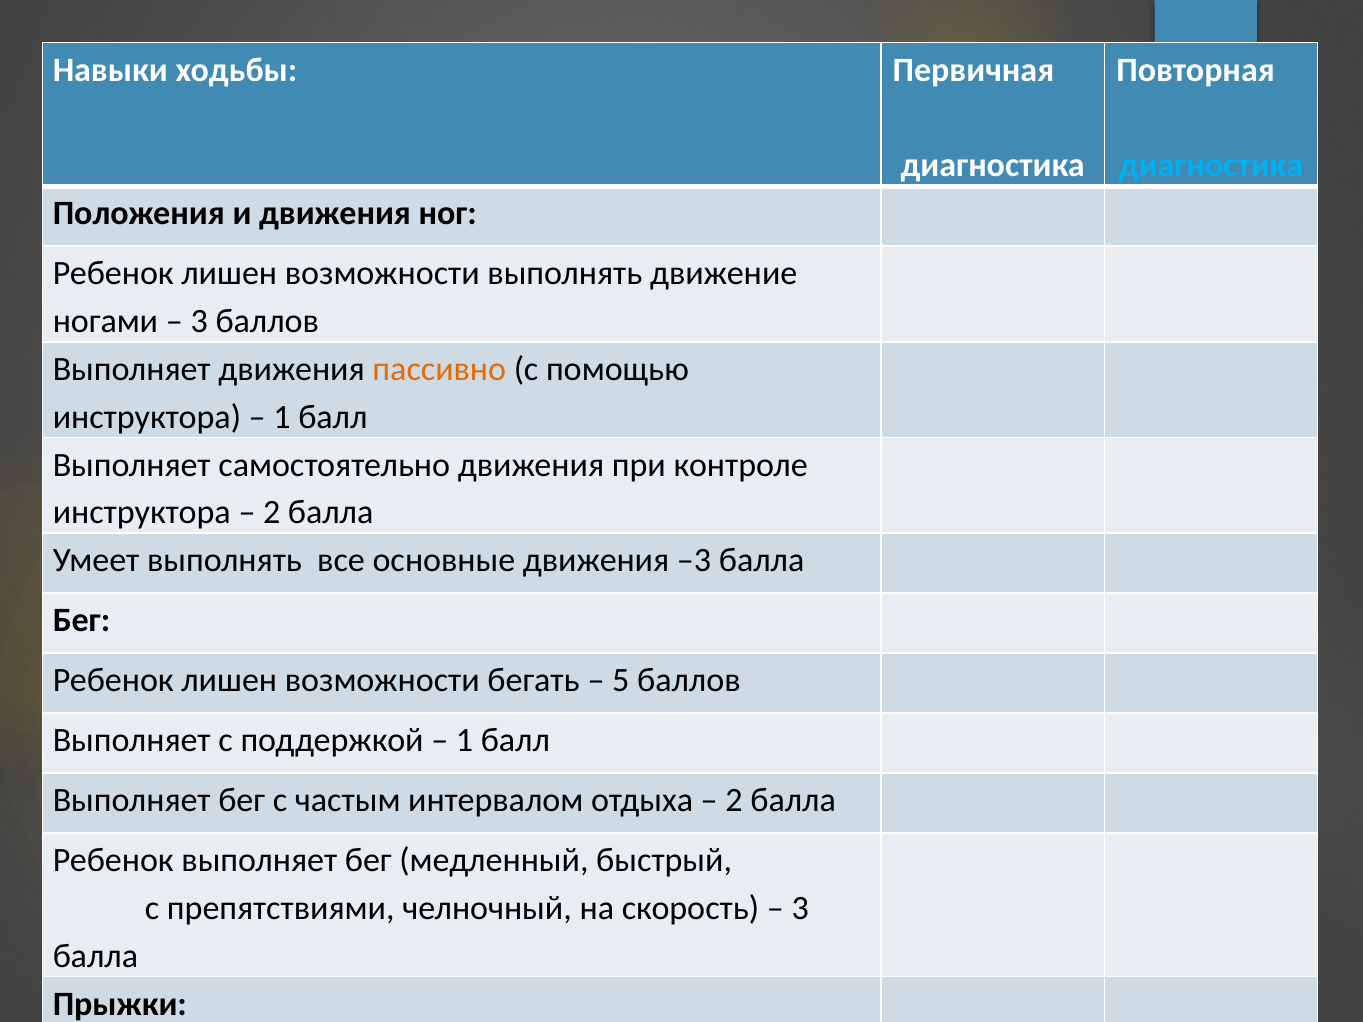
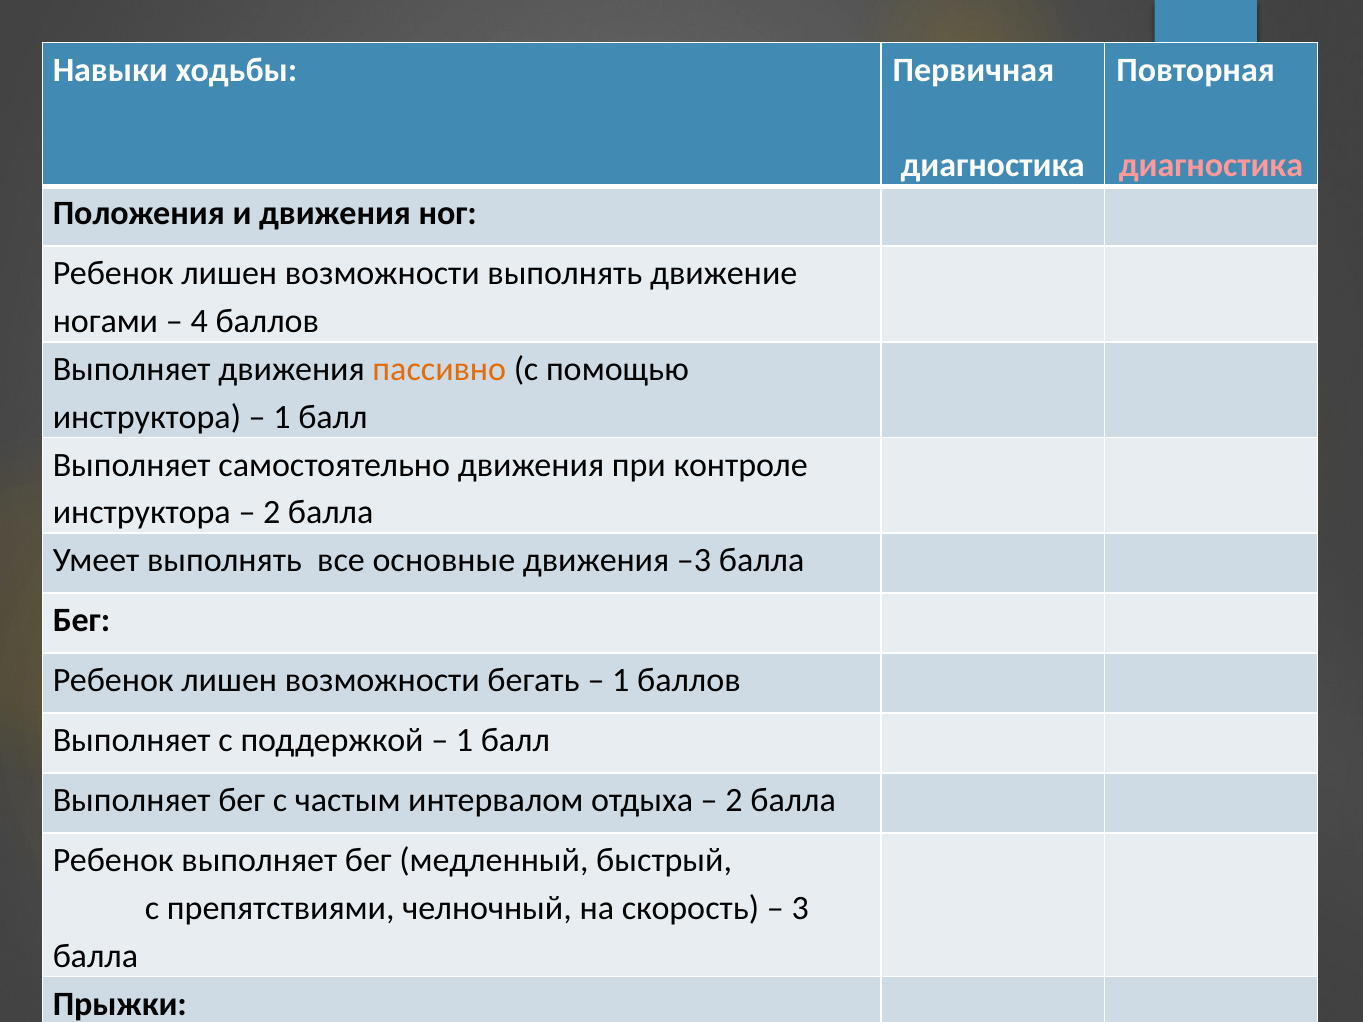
диагностика at (1211, 166) colour: light blue -> pink
3 at (199, 321): 3 -> 4
5 at (621, 681): 5 -> 1
